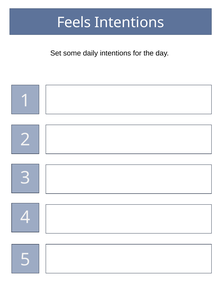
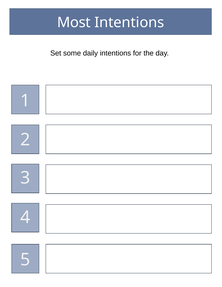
Feels: Feels -> Most
